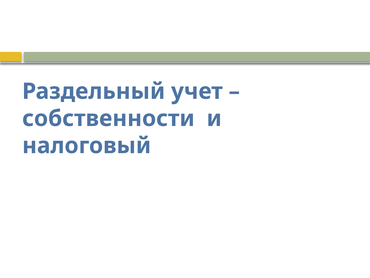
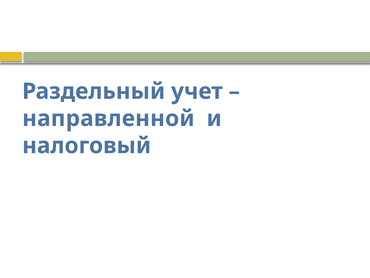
собственности: собственности -> направленной
